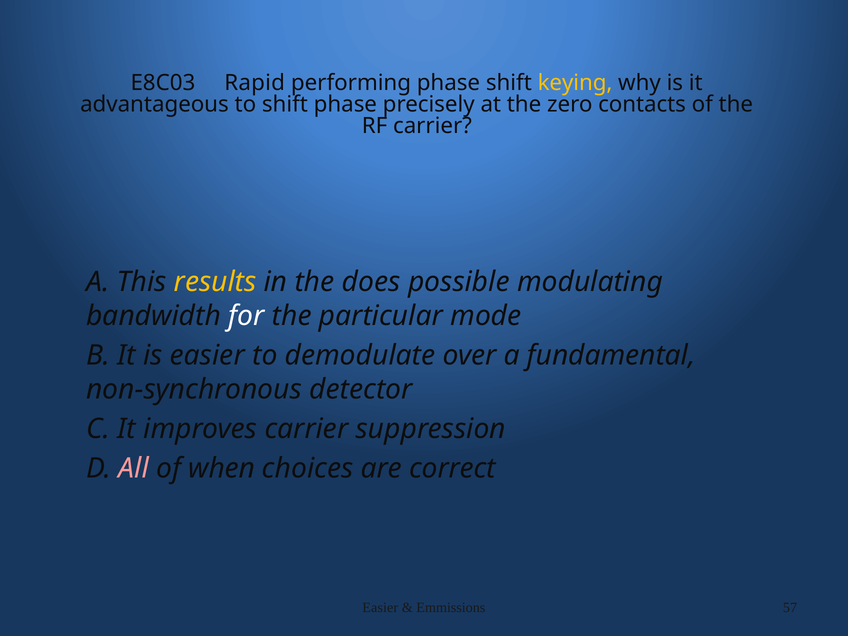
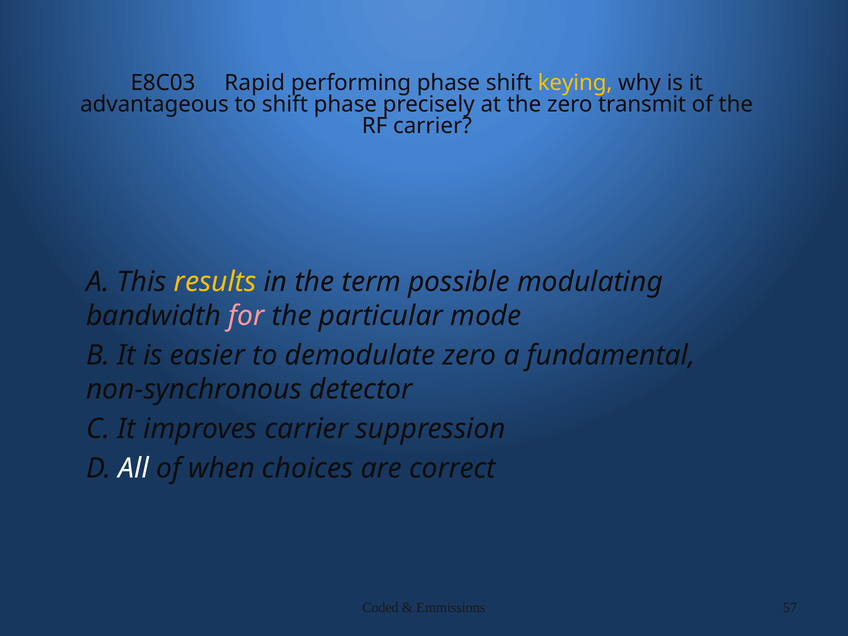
contacts: contacts -> transmit
does: does -> term
for colour: white -> pink
demodulate over: over -> zero
All colour: pink -> white
Easier at (380, 607): Easier -> Coded
